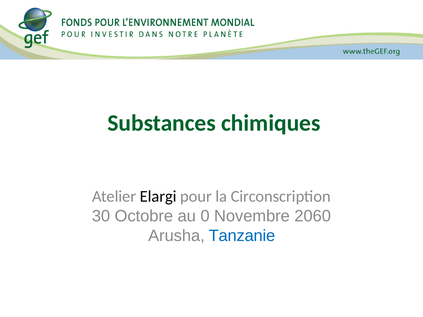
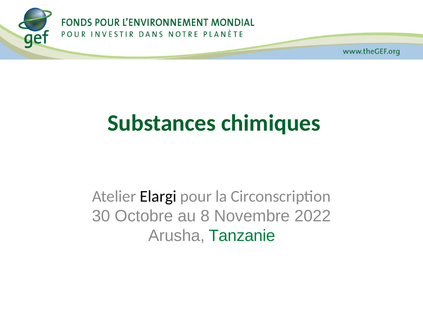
0: 0 -> 8
2060: 2060 -> 2022
Tanzanie colour: blue -> green
